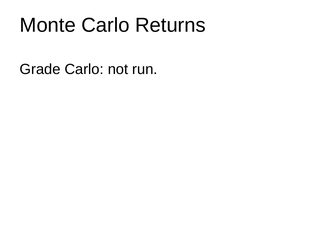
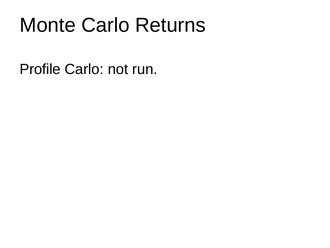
Grade: Grade -> Profile
